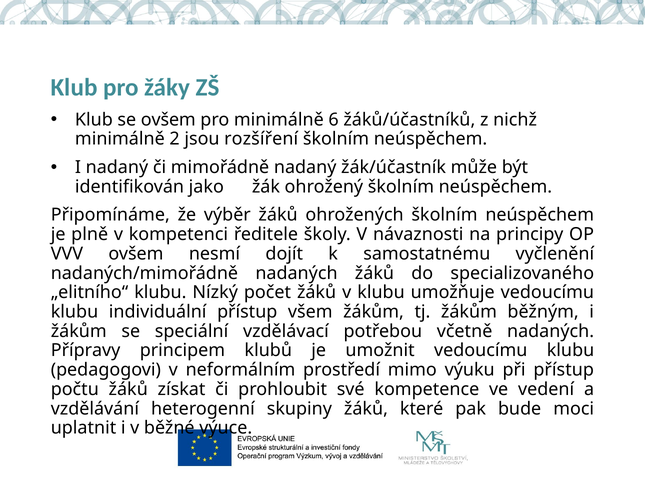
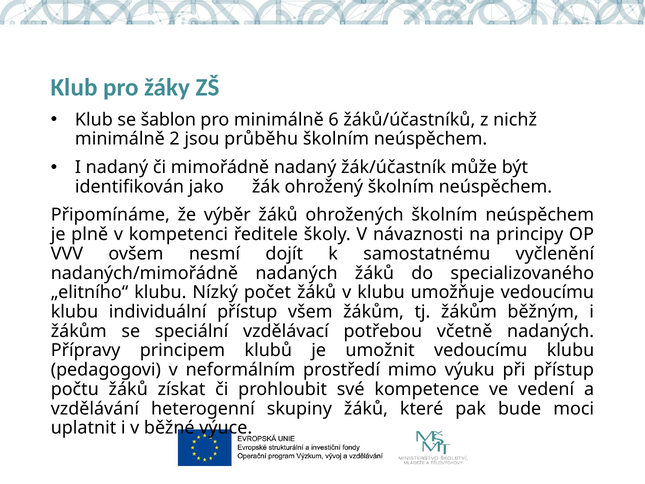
se ovšem: ovšem -> šablon
rozšíření: rozšíření -> průběhu
